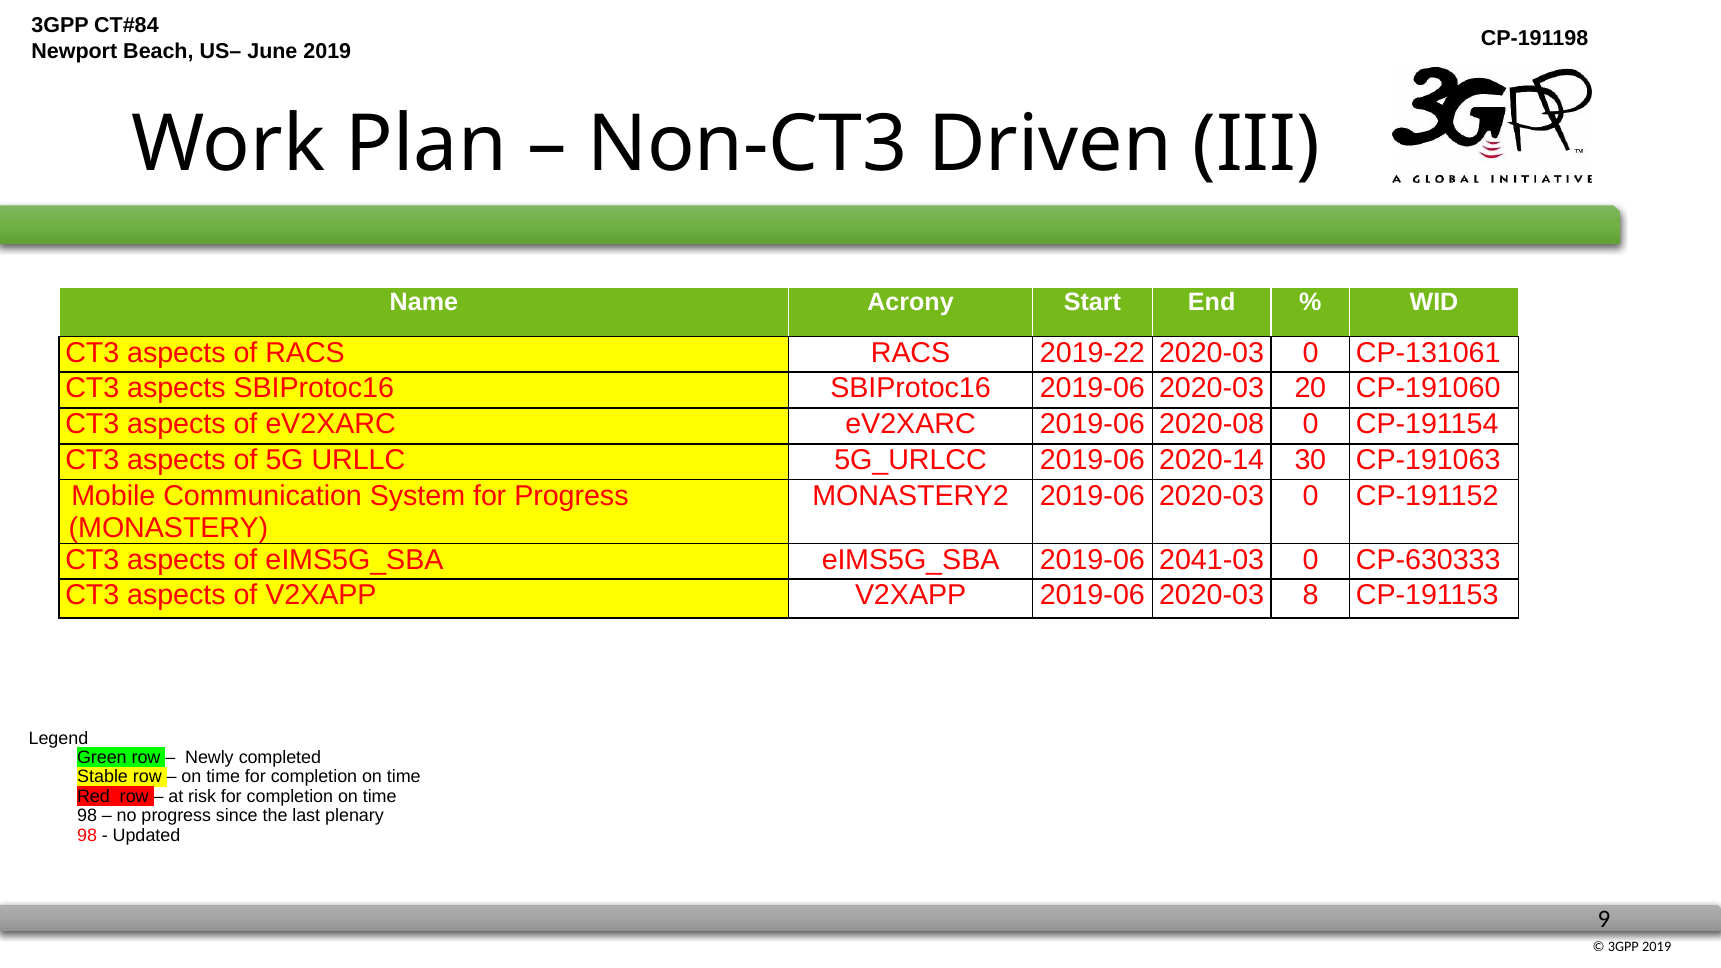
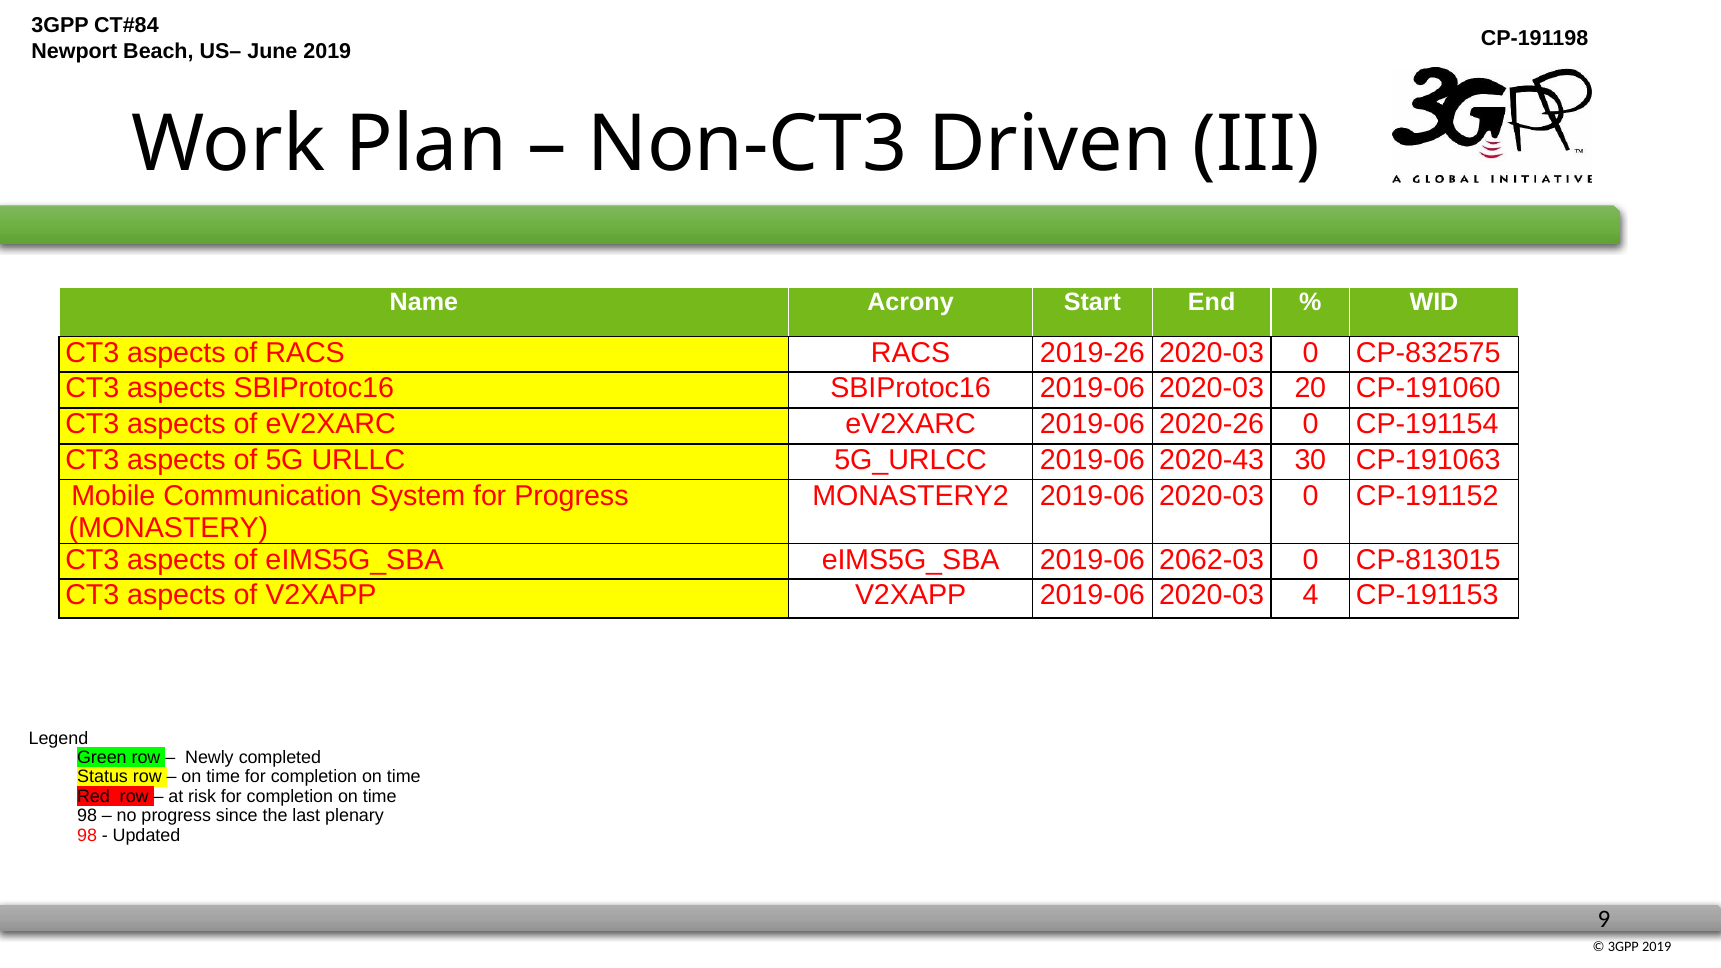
2019-22: 2019-22 -> 2019-26
CP-131061: CP-131061 -> CP-832575
2020-08: 2020-08 -> 2020-26
2020-14: 2020-14 -> 2020-43
2041-03: 2041-03 -> 2062-03
CP-630333: CP-630333 -> CP-813015
8: 8 -> 4
Stable: Stable -> Status
